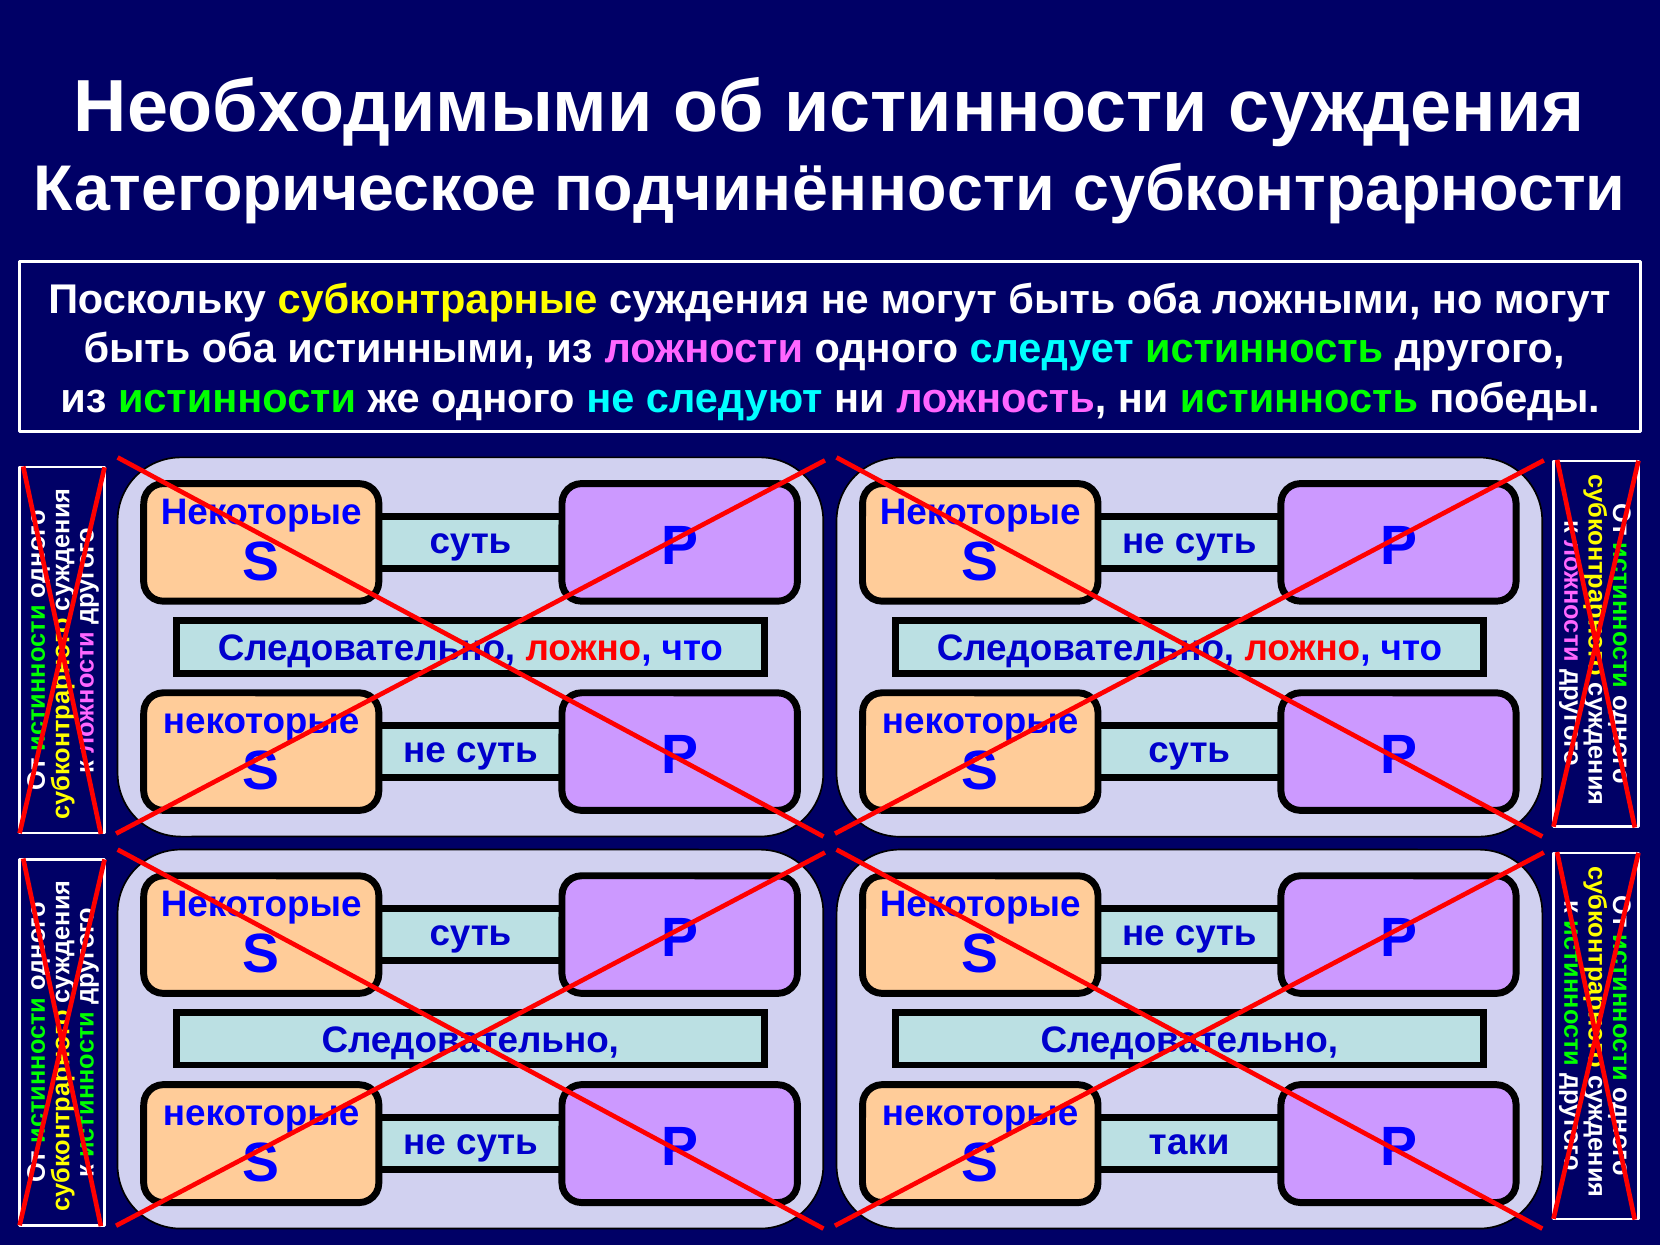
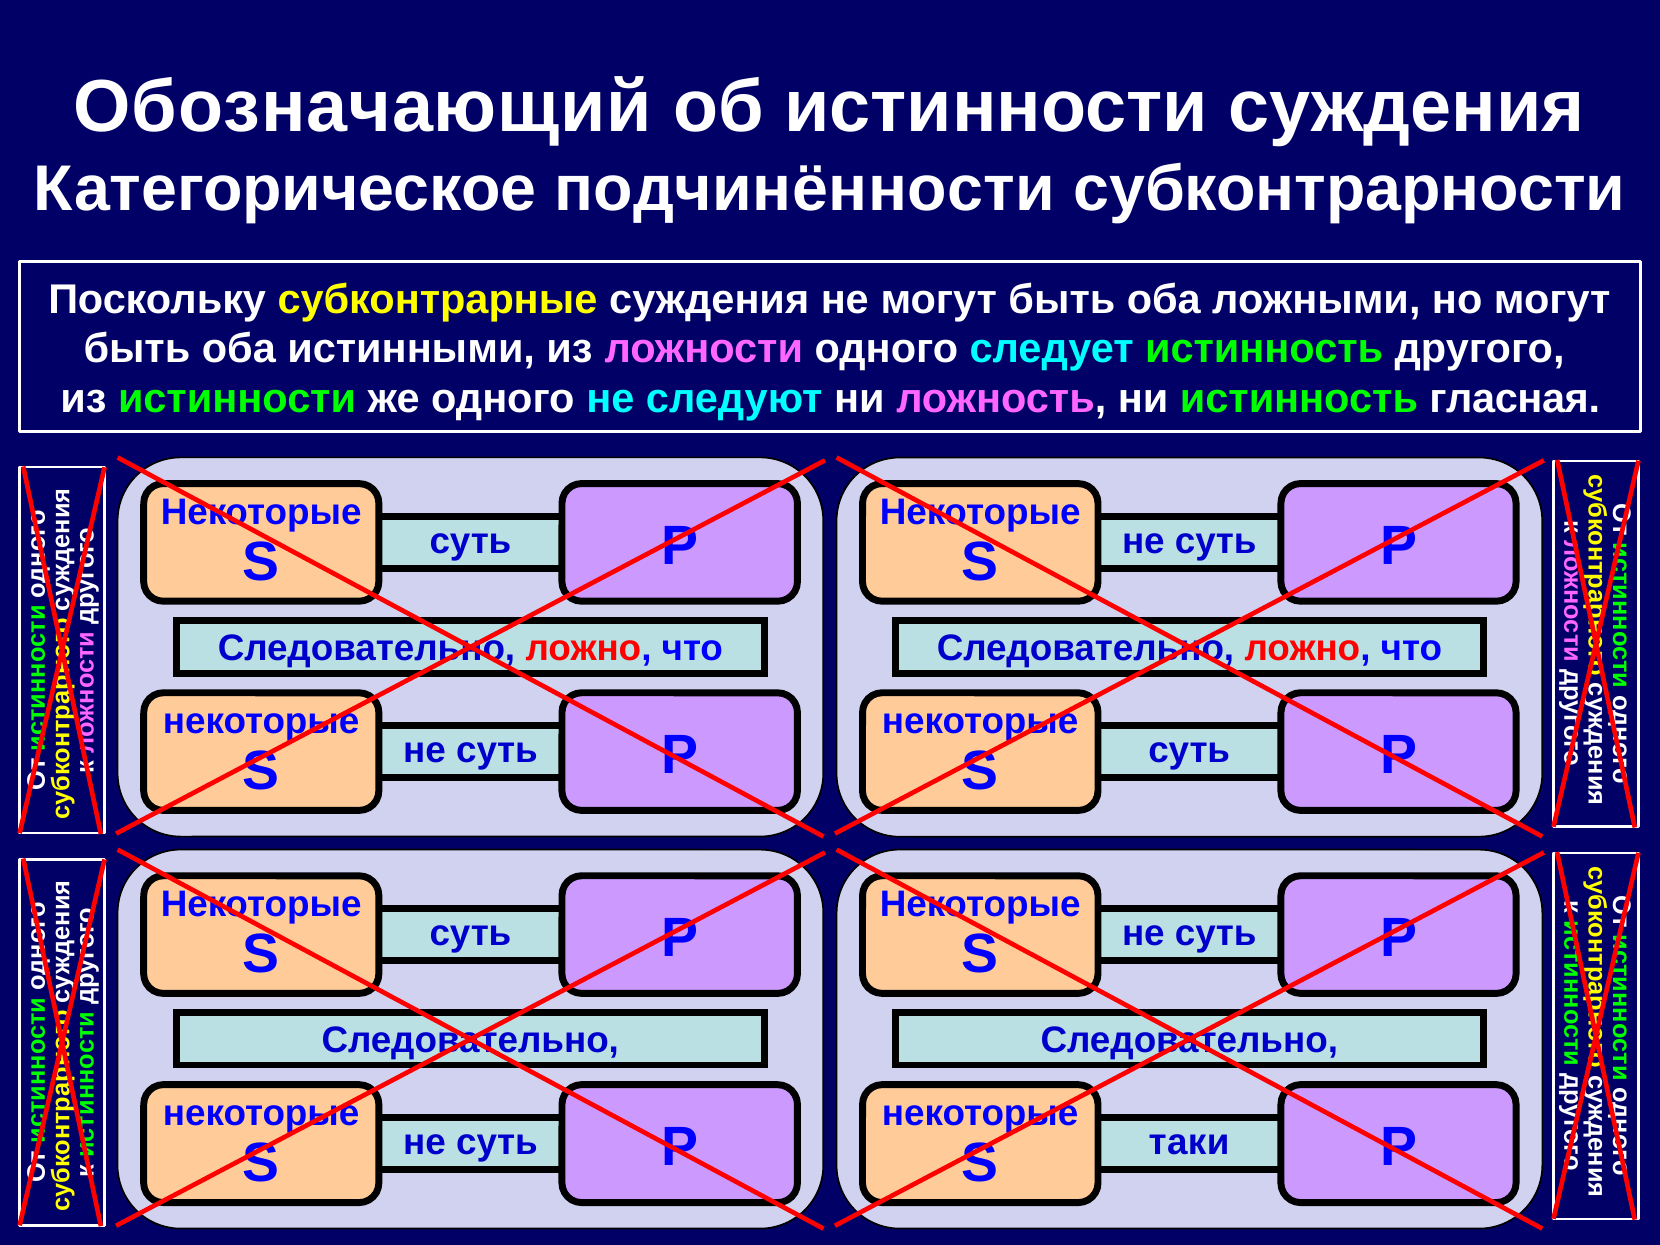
Необходимыми: Необходимыми -> Обозначающий
победы: победы -> гласная
